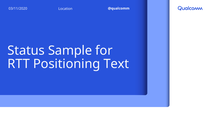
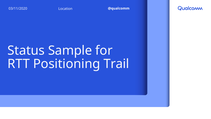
Text: Text -> Trail
